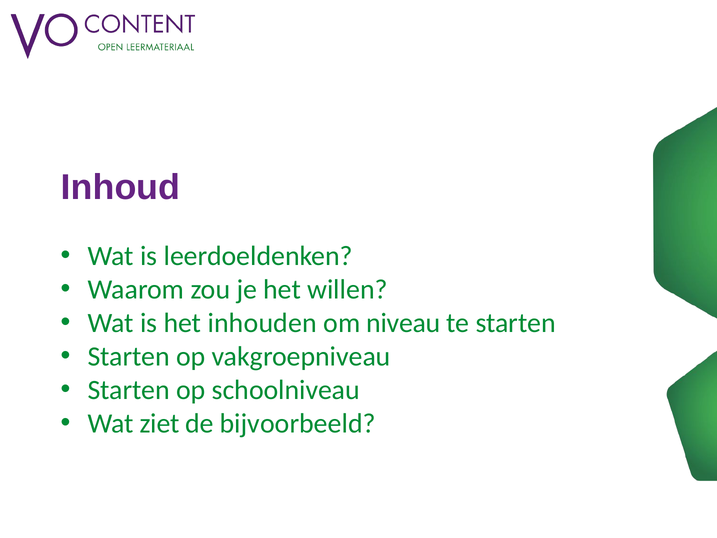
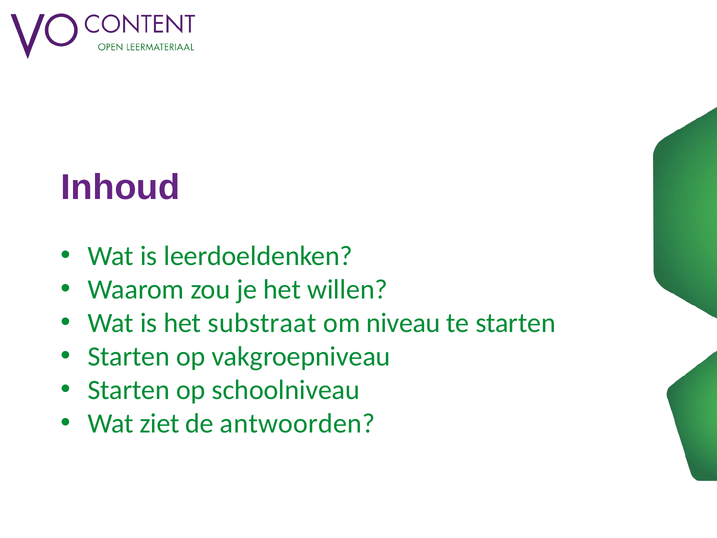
inhouden: inhouden -> substraat
bijvoorbeeld: bijvoorbeeld -> antwoorden
